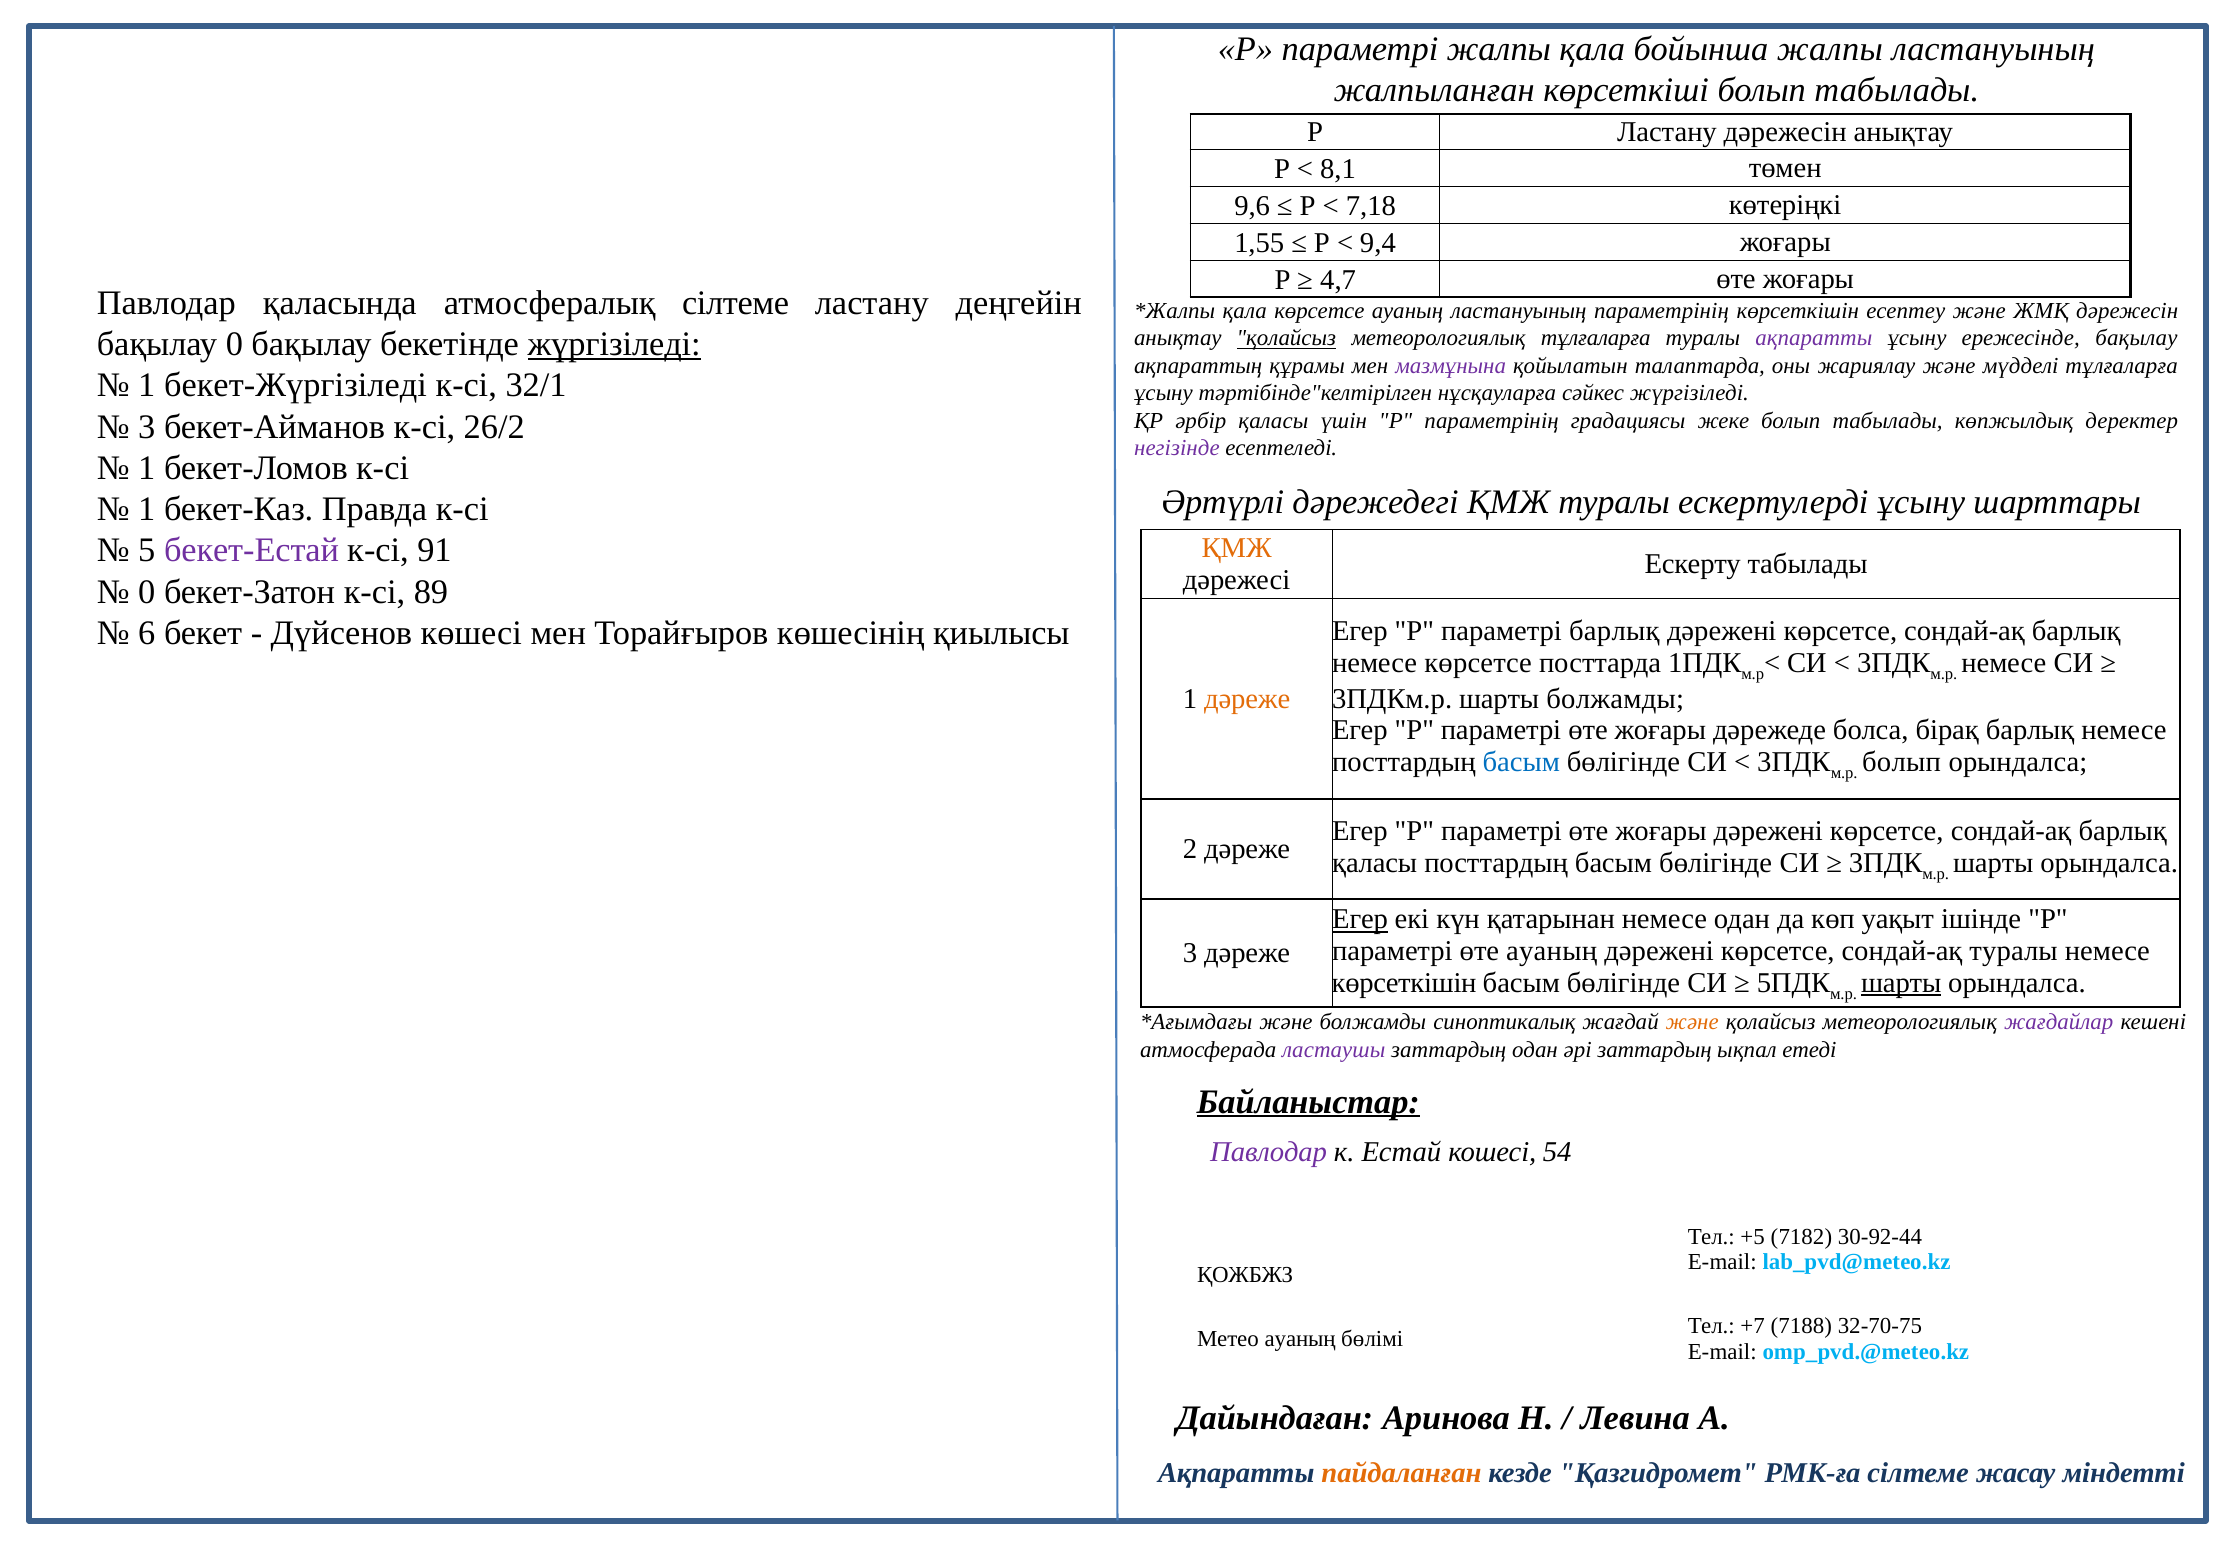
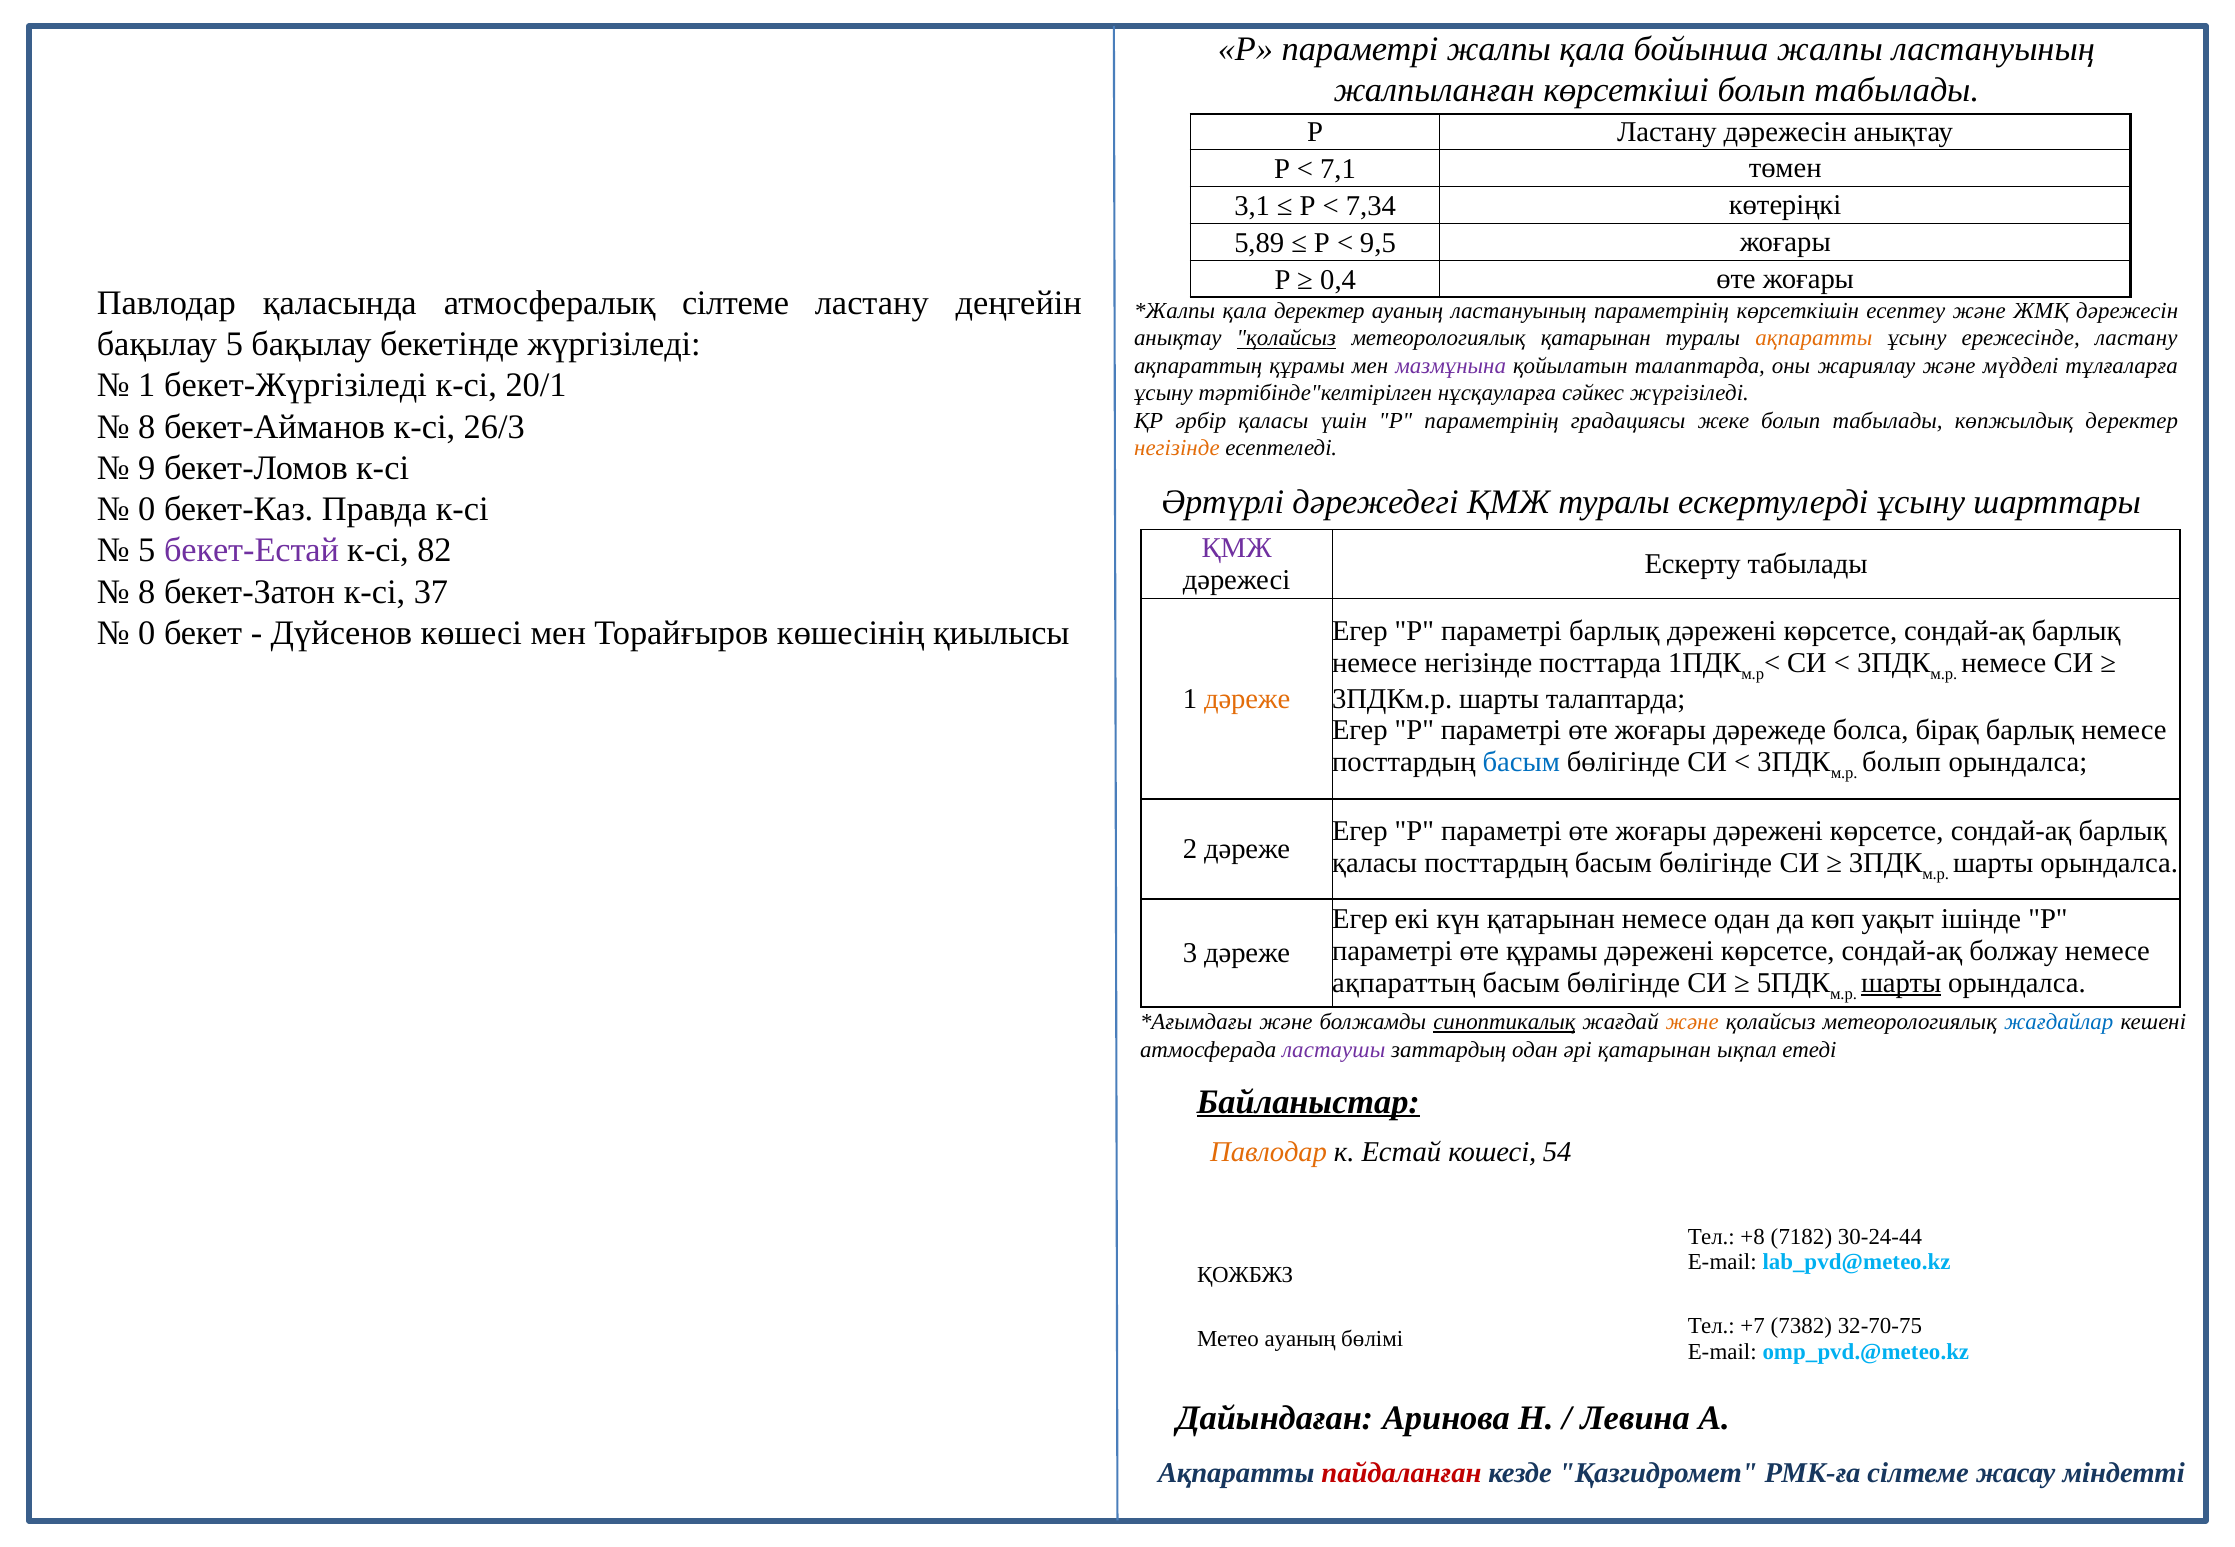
8,1: 8,1 -> 7,1
9,6: 9,6 -> 3,1
7,18: 7,18 -> 7,34
1,55: 1,55 -> 5,89
9,4: 9,4 -> 9,5
4,7: 4,7 -> 0,4
қала көрсетсе: көрсетсе -> деректер
метеорологиялық тұлғаларға: тұлғаларға -> қатарынан
ақпаратты at (1814, 338) colour: purple -> orange
ережесінде бақылау: бақылау -> ластану
бақылау 0: 0 -> 5
жүргізіледі at (614, 344) underline: present -> none
32/1: 32/1 -> 20/1
3 at (147, 427): 3 -> 8
26/2: 26/2 -> 26/3
негізінде at (1177, 448) colour: purple -> orange
1 at (147, 468): 1 -> 9
1 at (147, 509): 1 -> 0
91: 91 -> 82
ҚМЖ at (1237, 549) colour: orange -> purple
0 at (147, 592): 0 -> 8
89: 89 -> 37
6 at (147, 633): 6 -> 0
немесе көрсетсе: көрсетсе -> негізінде
шарты болжамды: болжамды -> талаптарда
Егер at (1360, 920) underline: present -> none
өте ауаның: ауаның -> құрамы
сондай-ақ туралы: туралы -> болжау
көрсеткішін at (1404, 983): көрсеткішін -> ақпараттың
синоптикалық underline: none -> present
жағдайлар colour: purple -> blue
әрі заттардың: заттардың -> қатарынан
Павлодар at (1269, 1153) colour: purple -> orange
+5: +5 -> +8
30-92-44: 30-92-44 -> 30-24-44
7188: 7188 -> 7382
пайдаланған colour: orange -> red
